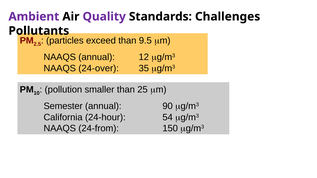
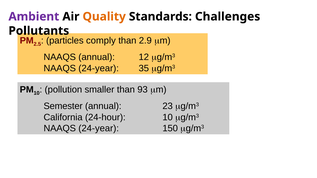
Quality colour: purple -> orange
exceed: exceed -> comply
9.5: 9.5 -> 2.9
24-over at (99, 68): 24-over -> 24-year
25: 25 -> 93
90: 90 -> 23
24-hour 54: 54 -> 10
24-from at (99, 129): 24-from -> 24-year
